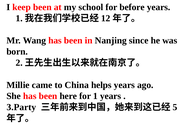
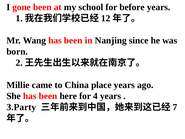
keep: keep -> gone
helps: helps -> place
for 1: 1 -> 4
5: 5 -> 7
